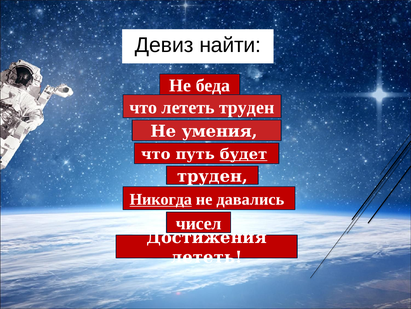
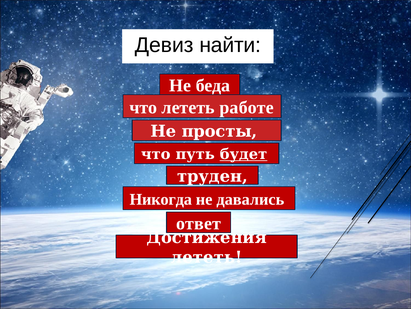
лететь труден: труден -> работе
умения: умения -> просты
Никогда underline: present -> none
чисел: чисел -> ответ
